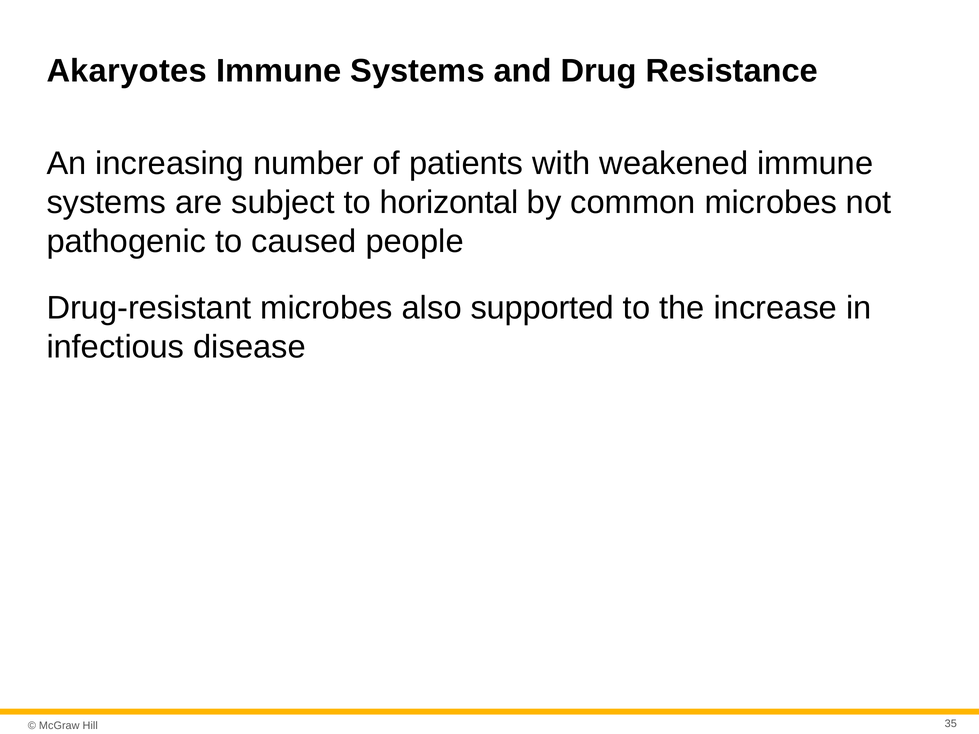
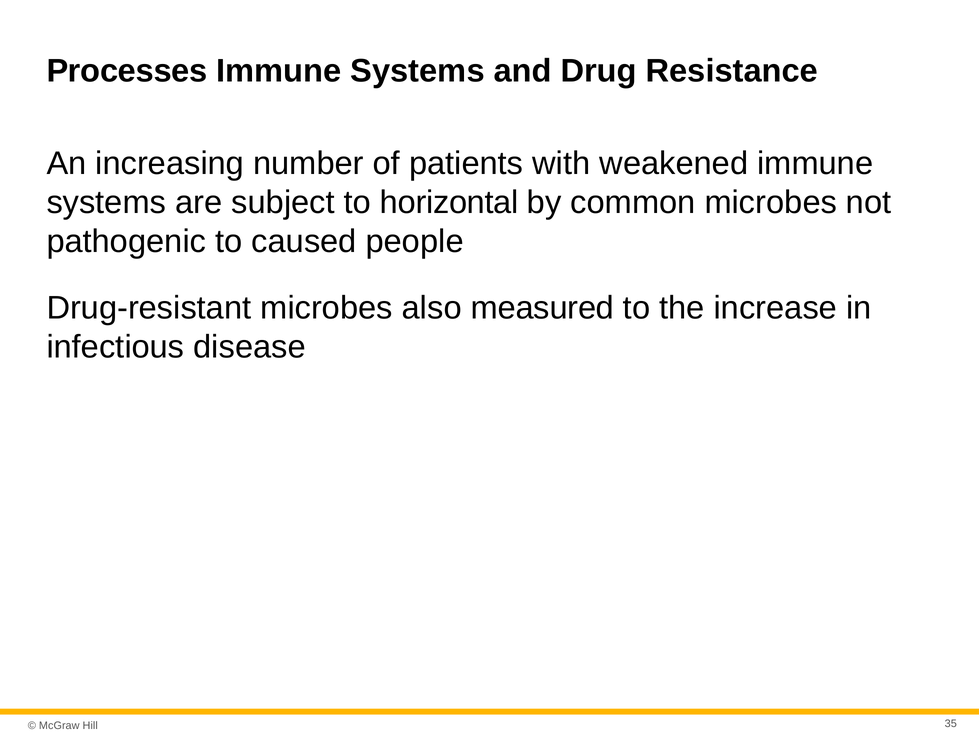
Akaryotes: Akaryotes -> Processes
supported: supported -> measured
